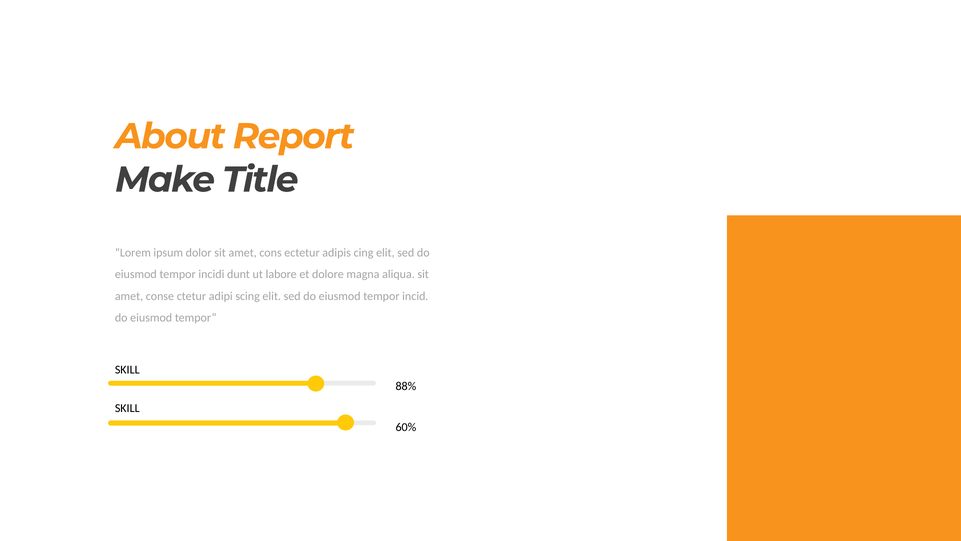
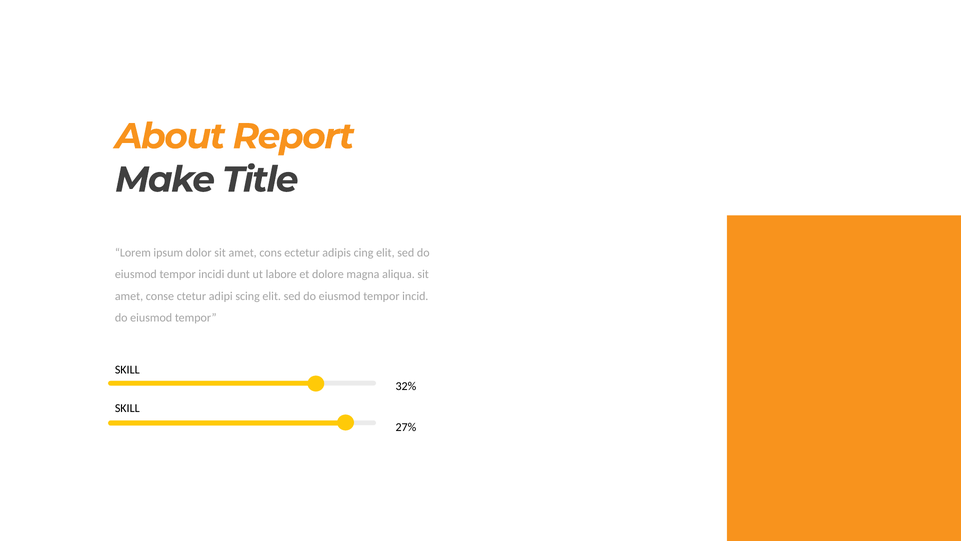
88%: 88% -> 32%
60%: 60% -> 27%
